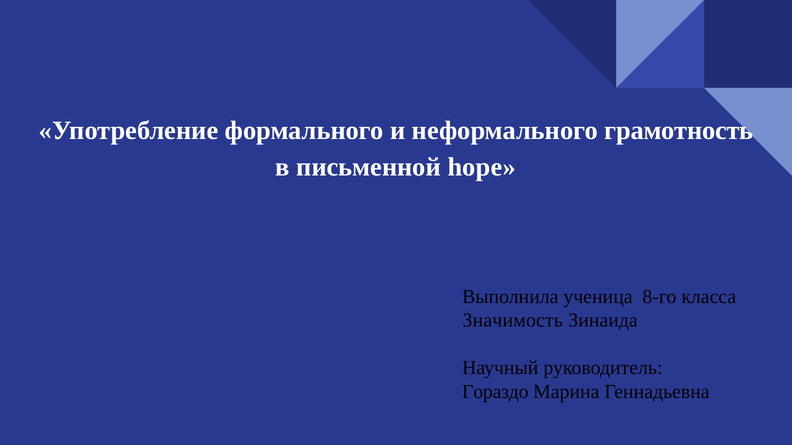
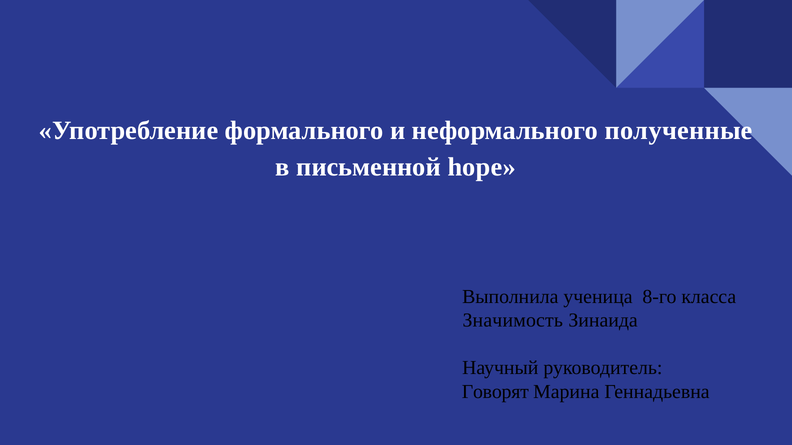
грамотность: грамотность -> полученные
Гораздо: Гораздо -> Говорят
